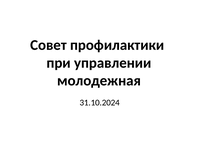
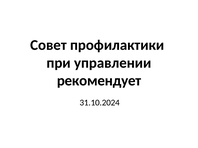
молодежная: молодежная -> рекомендует
